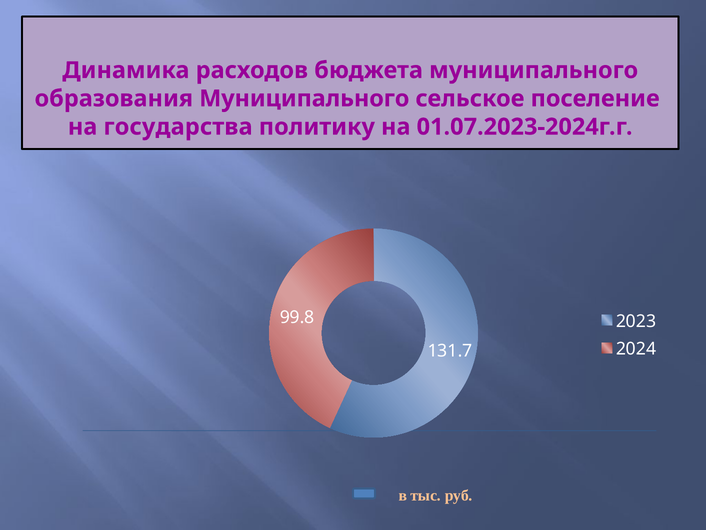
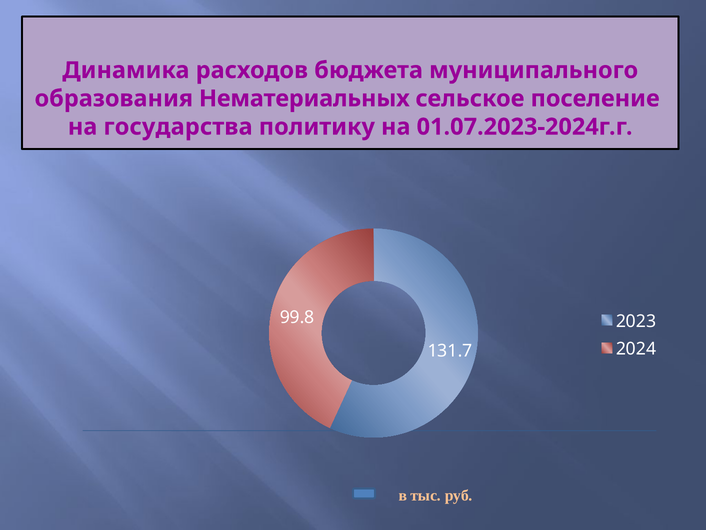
образования Муниципального: Муниципального -> Нематериальных
